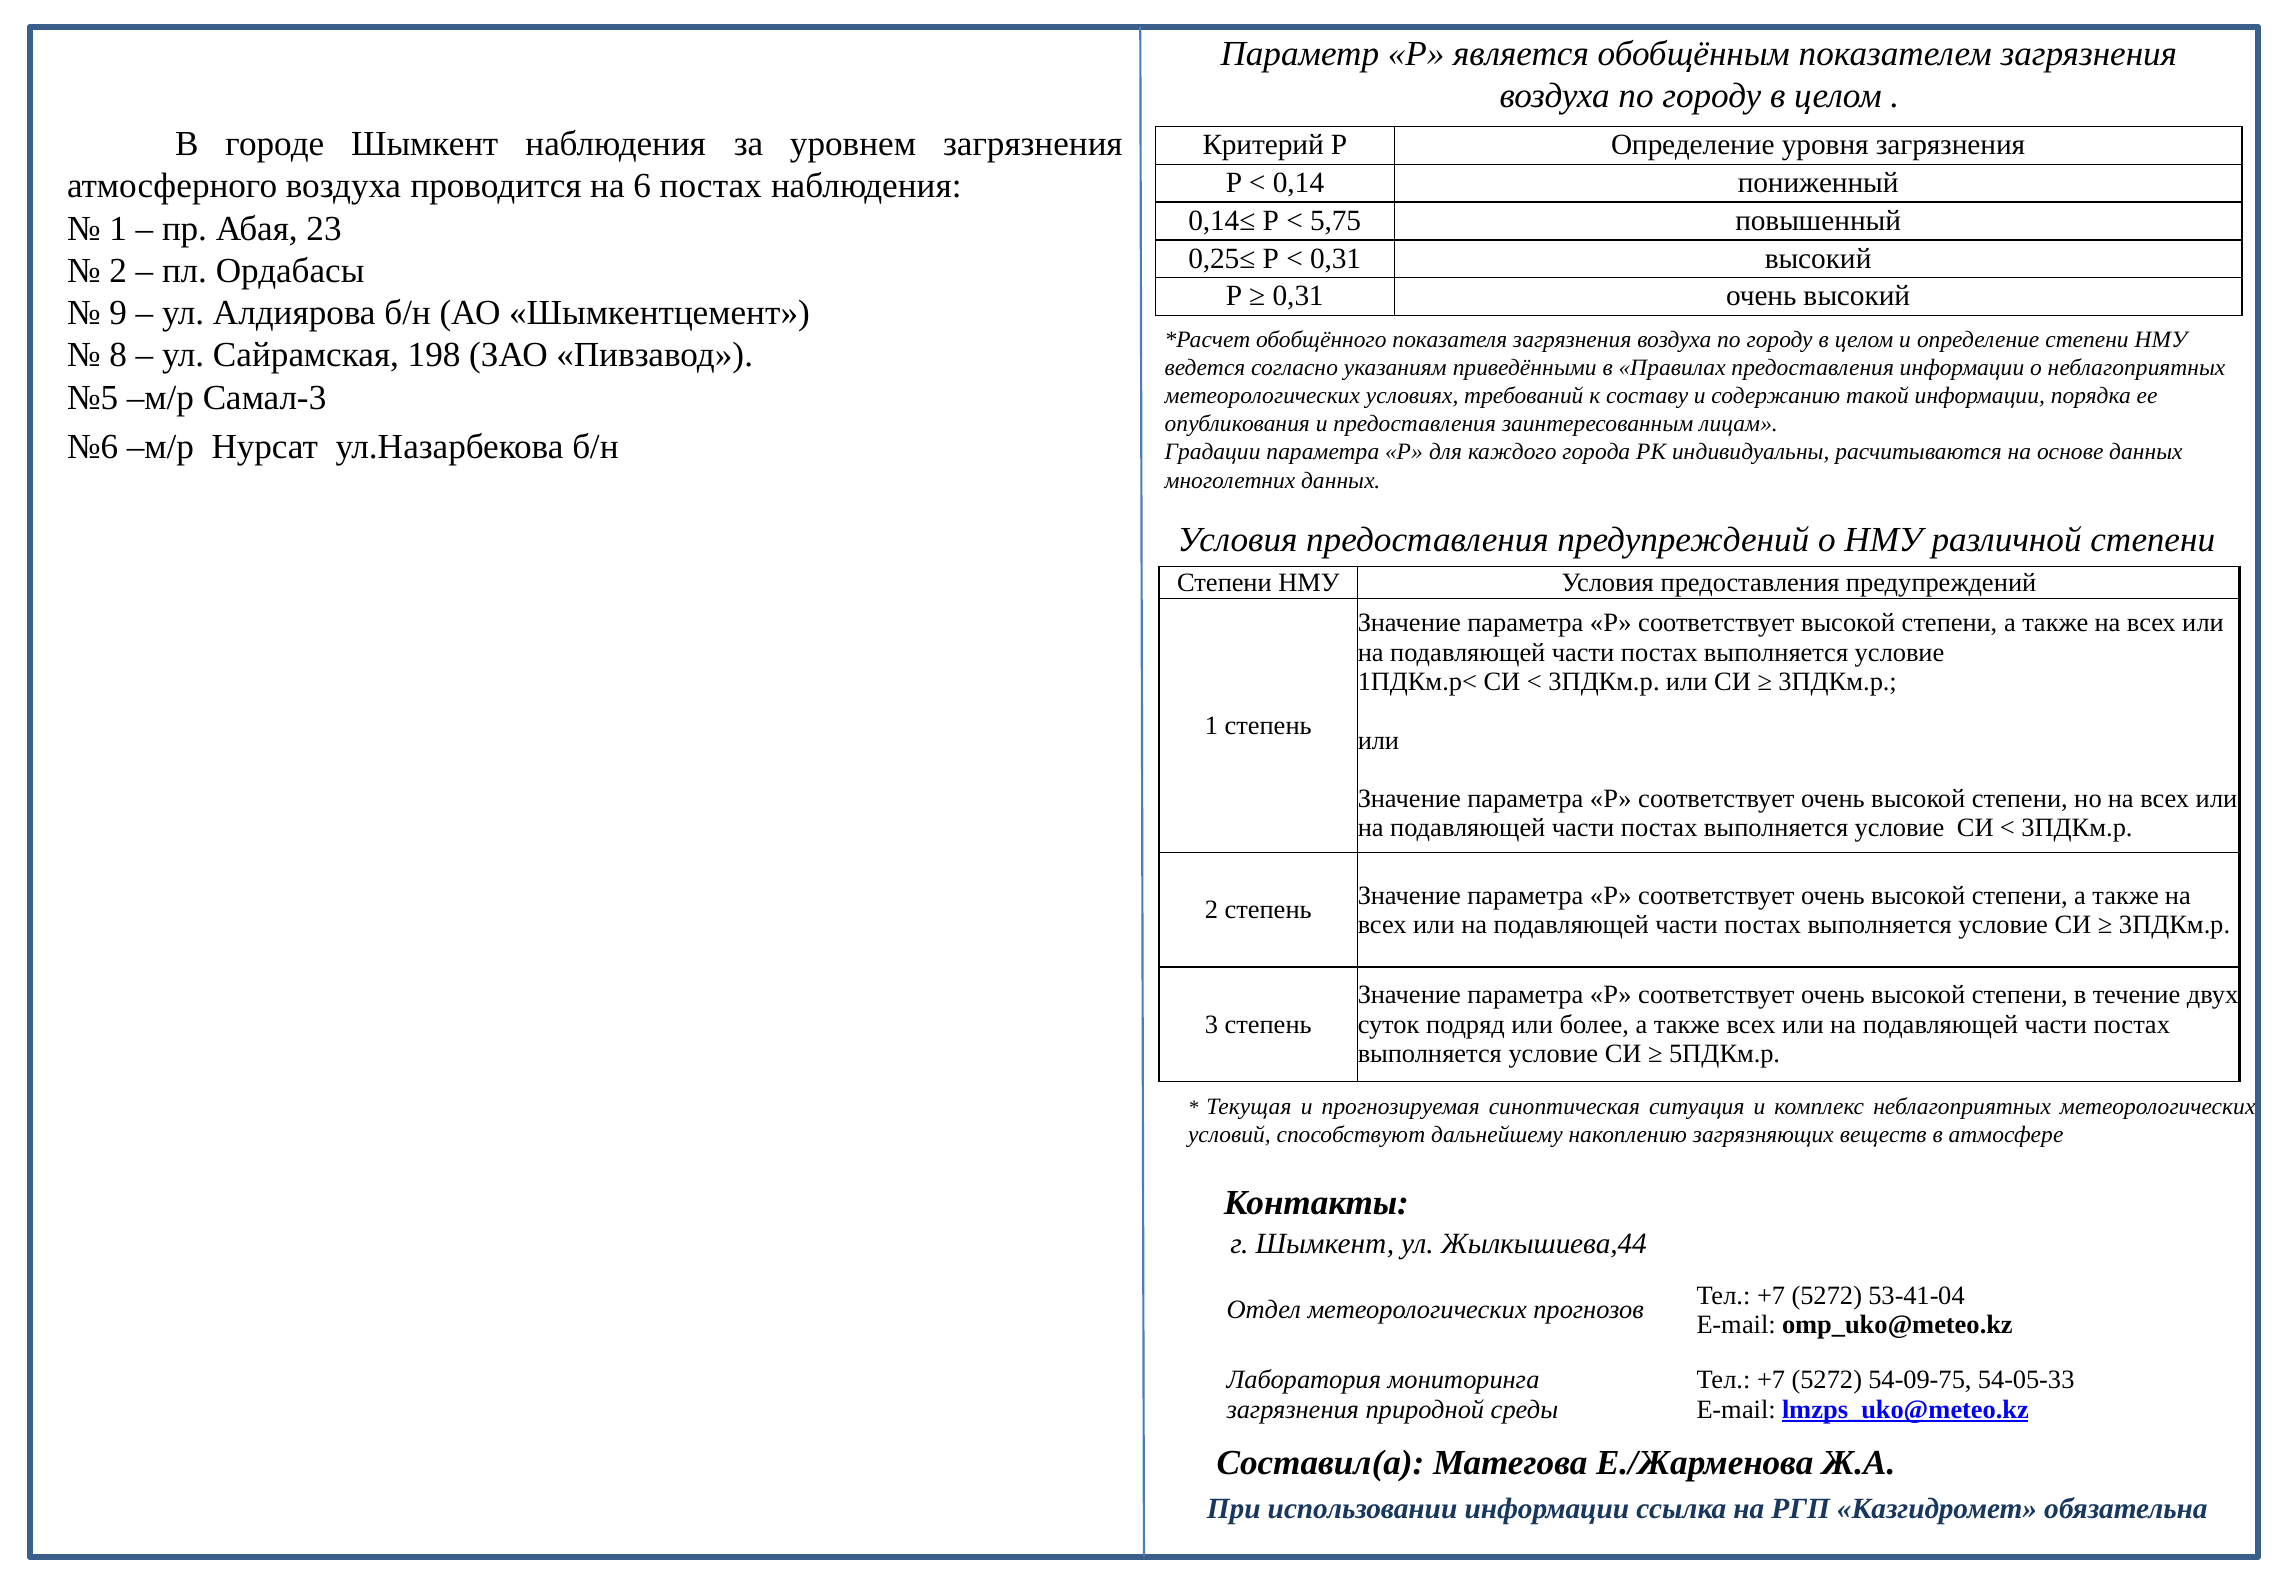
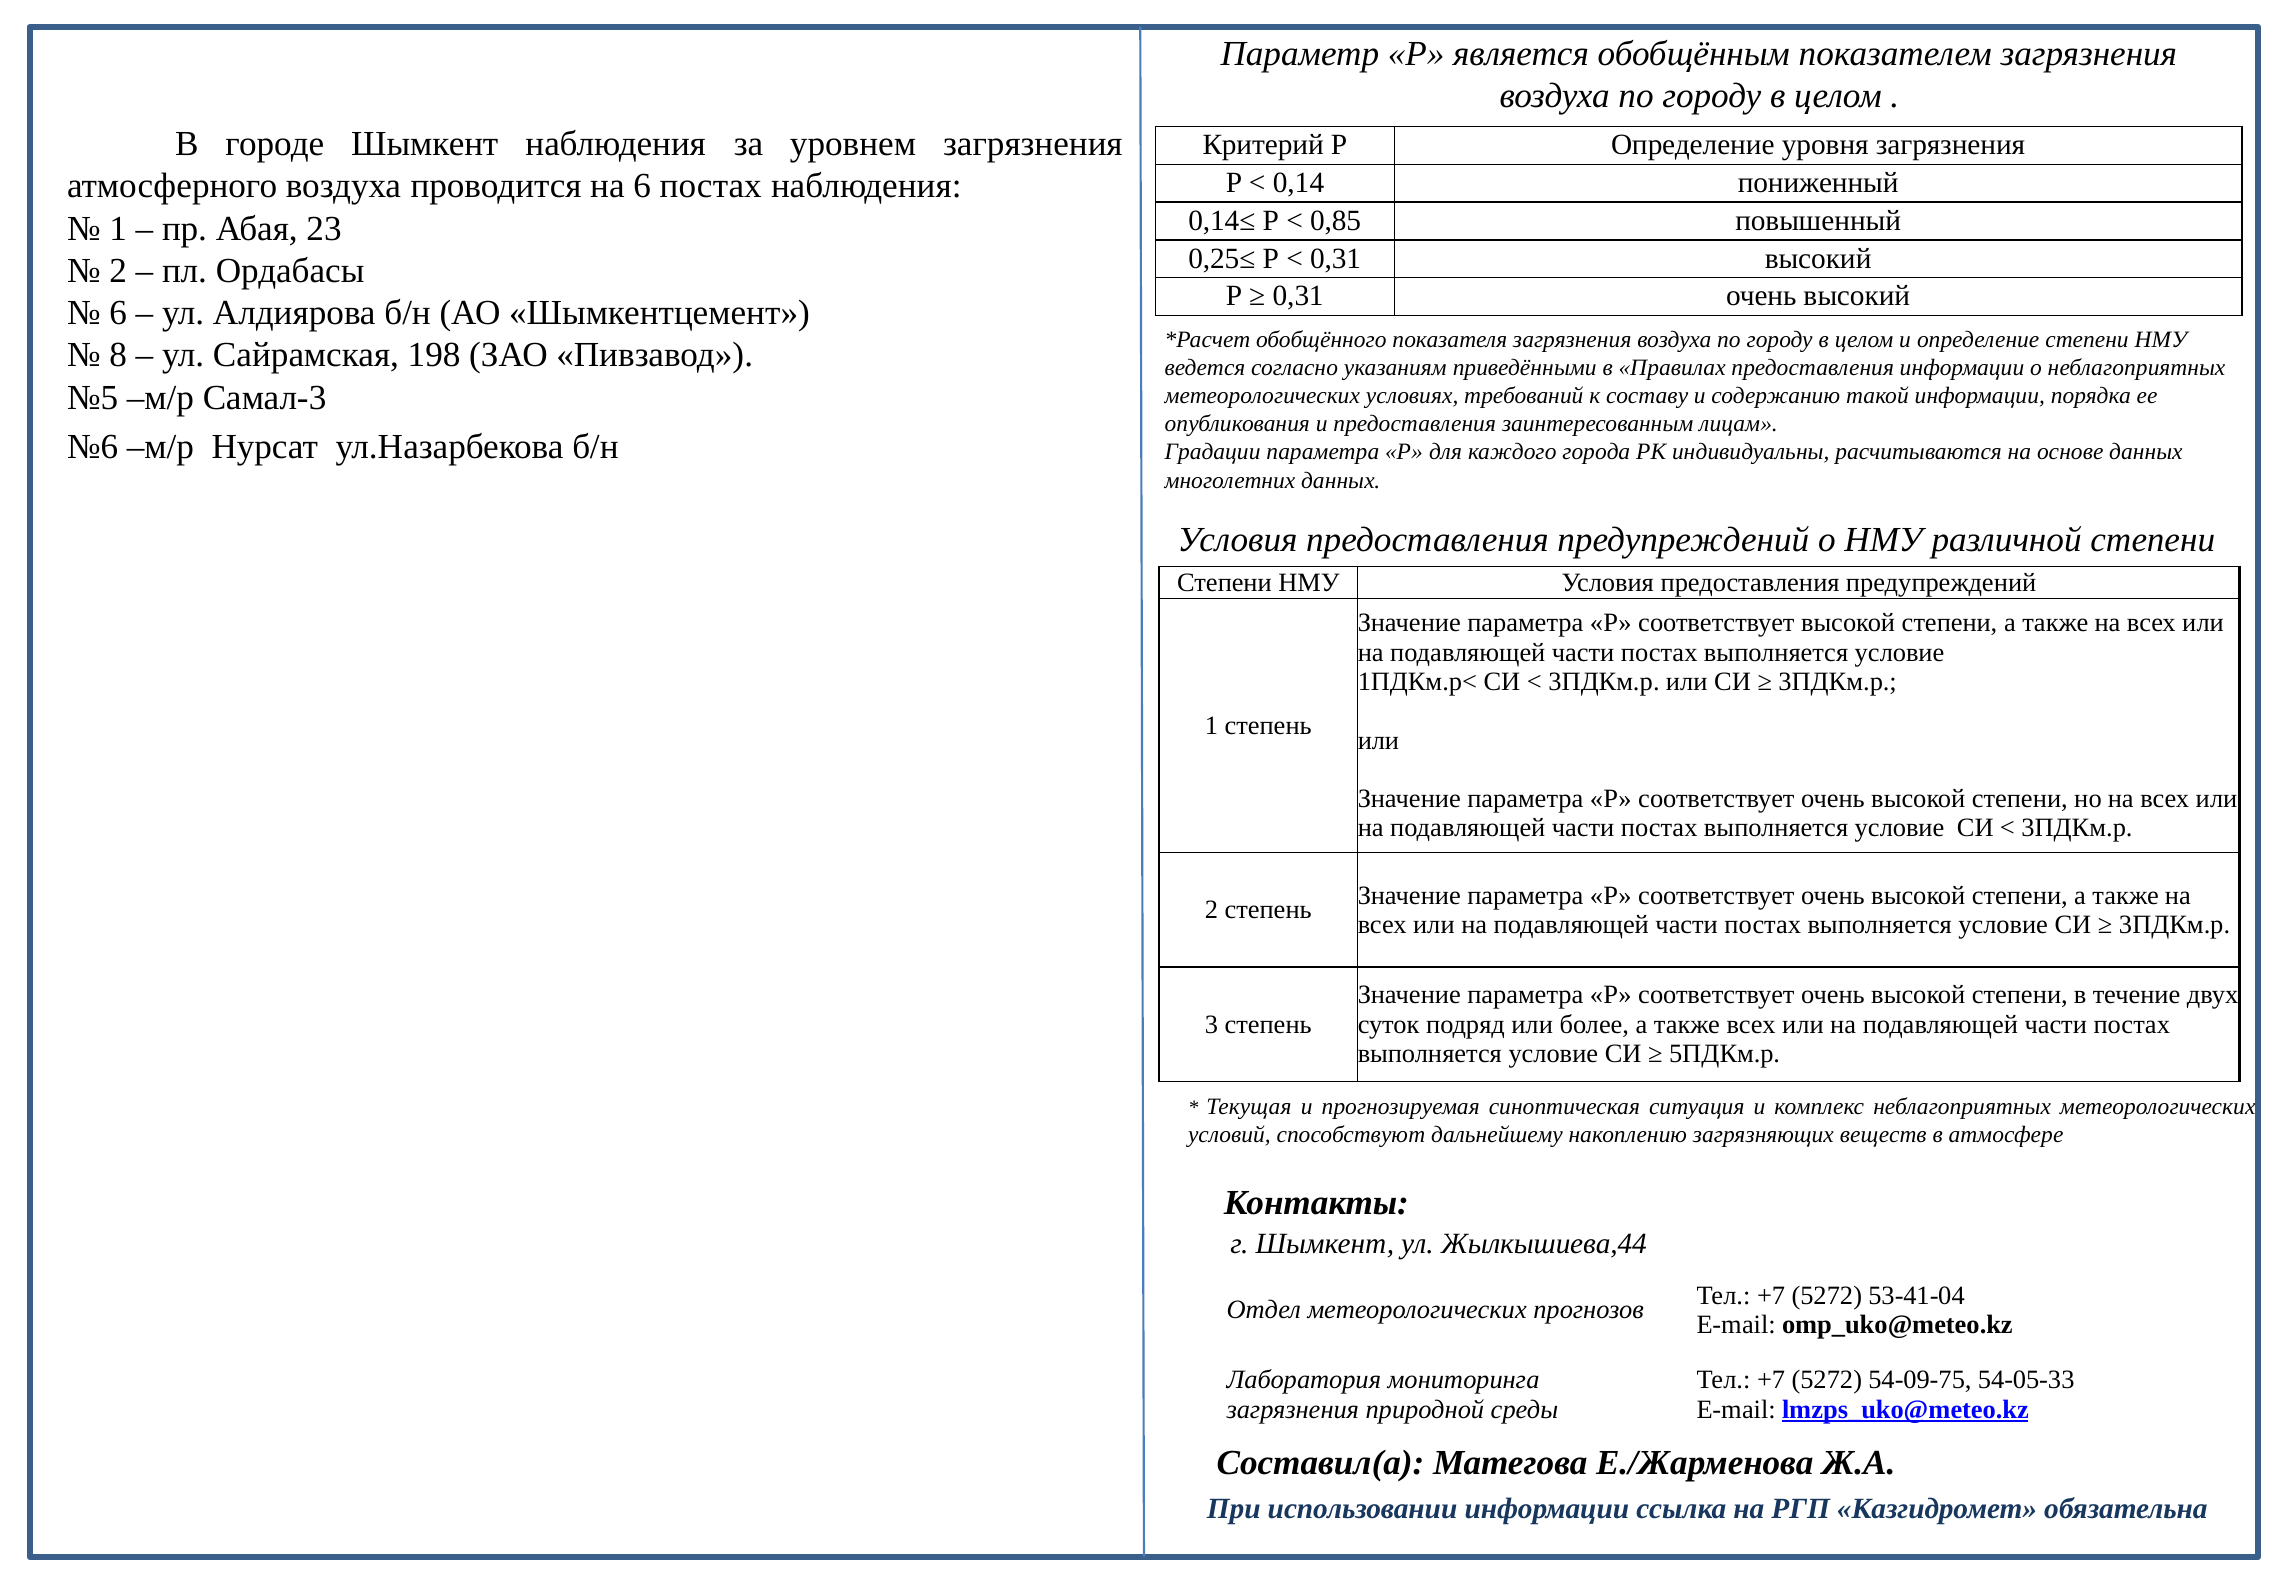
5,75: 5,75 -> 0,85
9 at (118, 313): 9 -> 6
